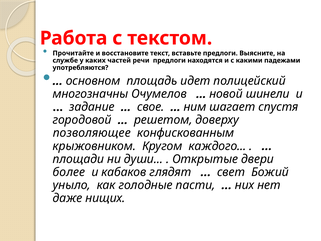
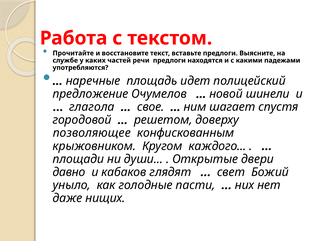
основном: основном -> наречные
многозначны: многозначны -> предложение
задание: задание -> глагола
более: более -> давно
